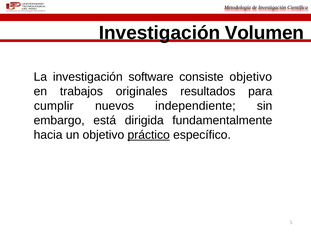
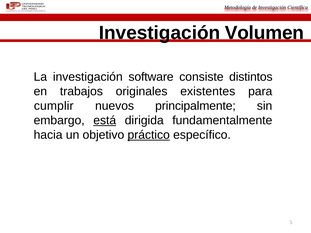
consiste objetivo: objetivo -> distintos
resultados: resultados -> existentes
independiente: independiente -> principalmente
está underline: none -> present
